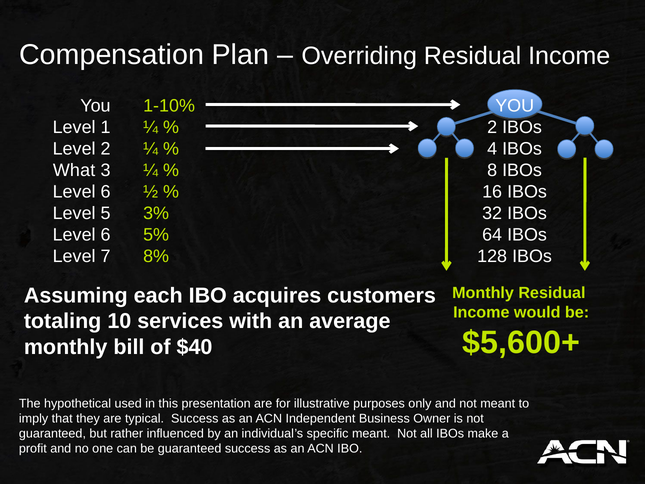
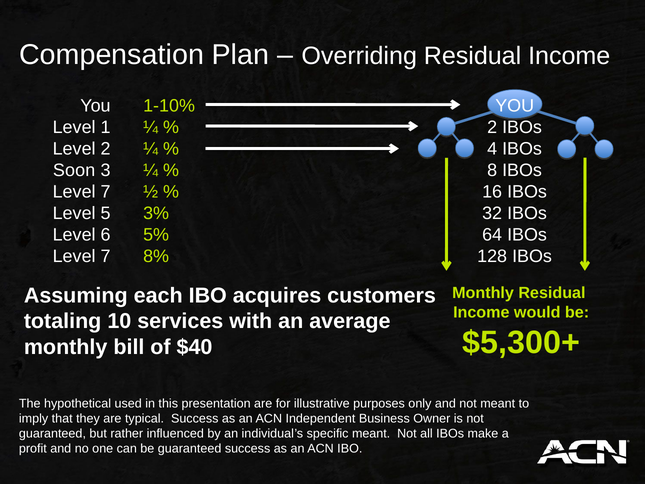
What: What -> Soon
6 at (106, 192): 6 -> 7
$5,600+: $5,600+ -> $5,300+
